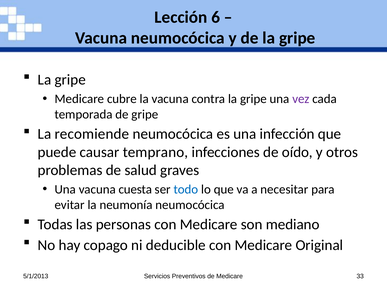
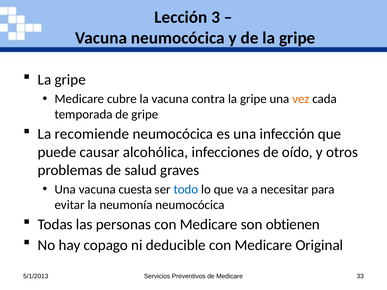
6: 6 -> 3
vez colour: purple -> orange
temprano: temprano -> alcohólica
mediano: mediano -> obtienen
